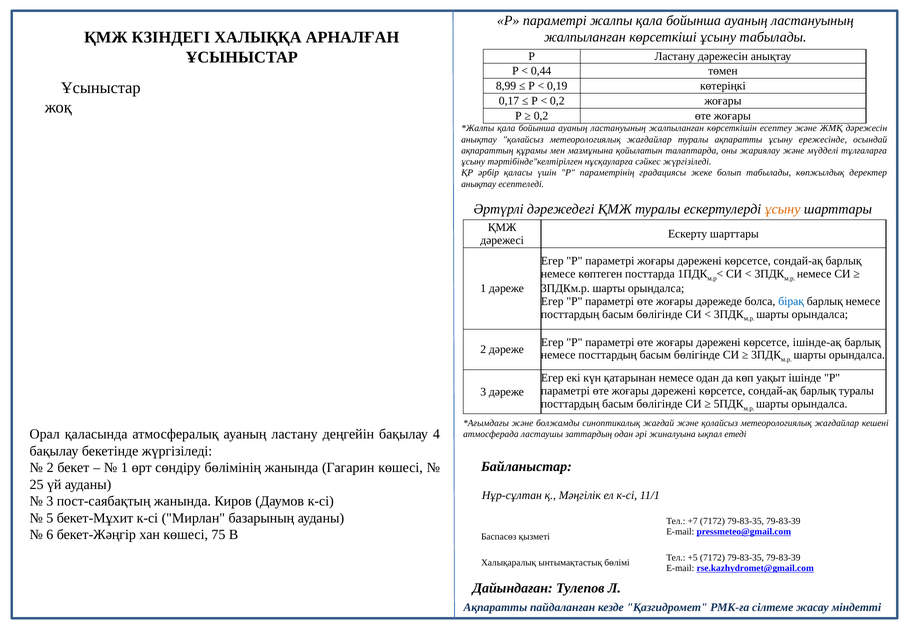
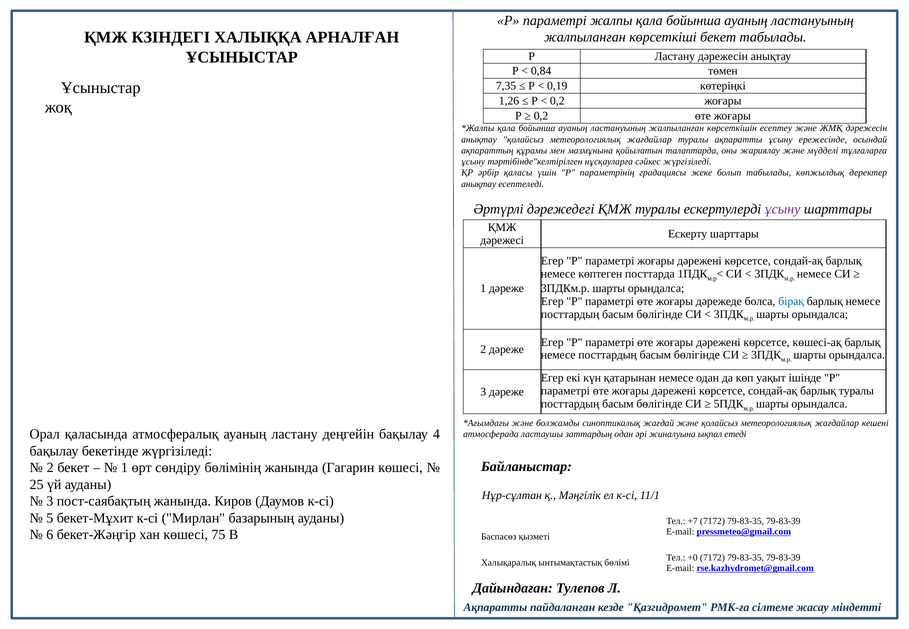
көрсеткіші ұсыну: ұсыну -> бекет
0,44: 0,44 -> 0,84
8,99: 8,99 -> 7,35
0,17: 0,17 -> 1,26
ұсыну at (783, 209) colour: orange -> purple
ішінде-ақ: ішінде-ақ -> көшесі-ақ
+5: +5 -> +0
